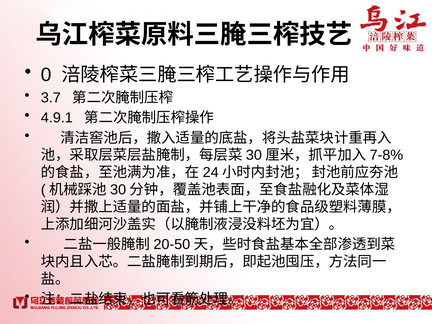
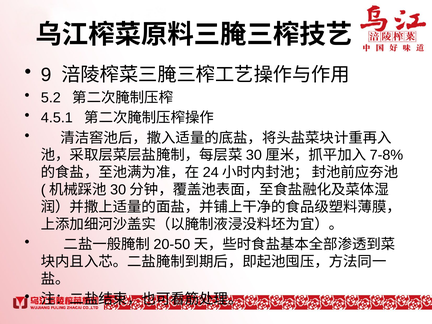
0: 0 -> 9
3.7: 3.7 -> 5.2
4.9.1: 4.9.1 -> 4.5.1
